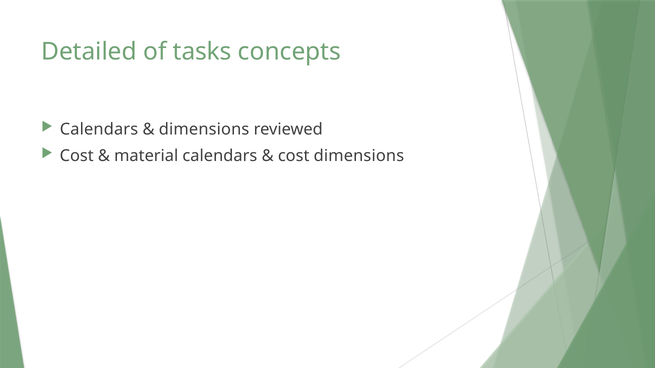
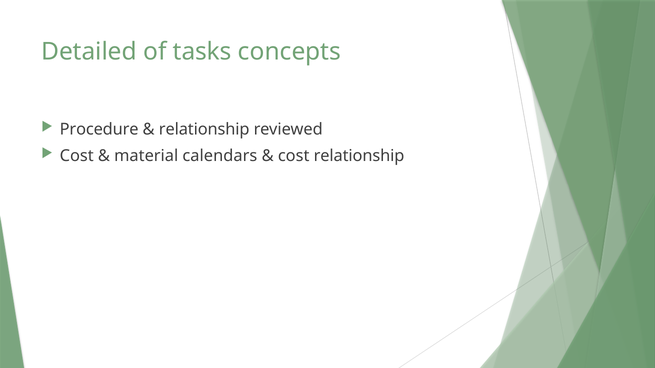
Calendars at (99, 130): Calendars -> Procedure
dimensions at (204, 130): dimensions -> relationship
cost dimensions: dimensions -> relationship
